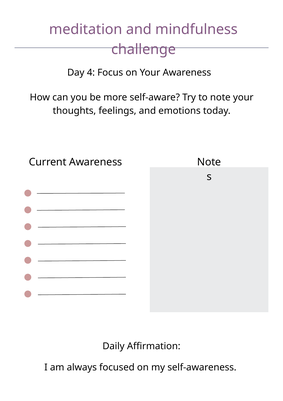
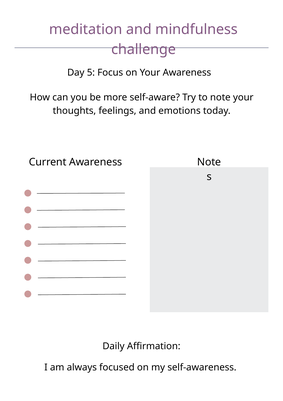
4: 4 -> 5
